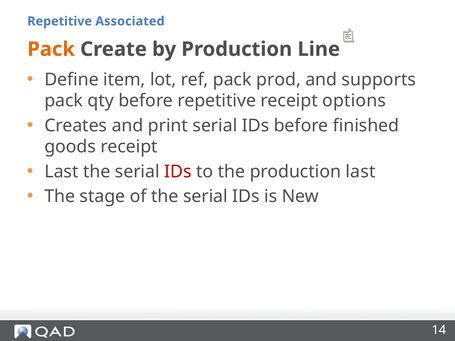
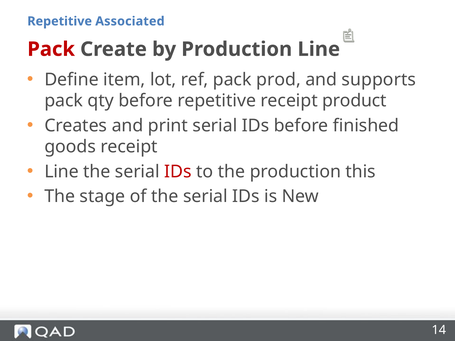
Pack at (51, 49) colour: orange -> red
options: options -> product
Last at (61, 172): Last -> Line
production last: last -> this
